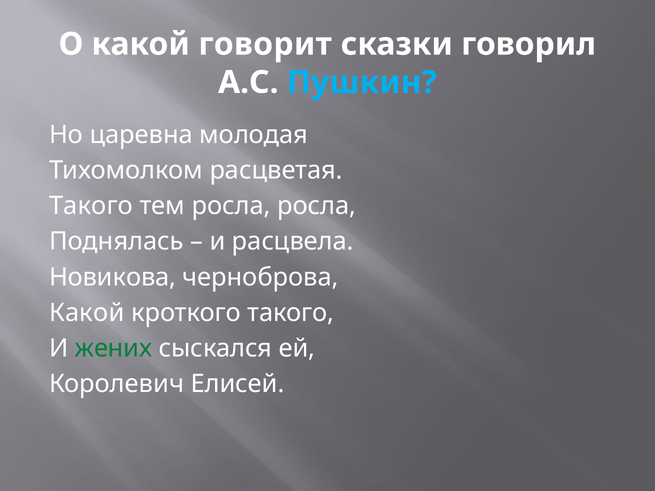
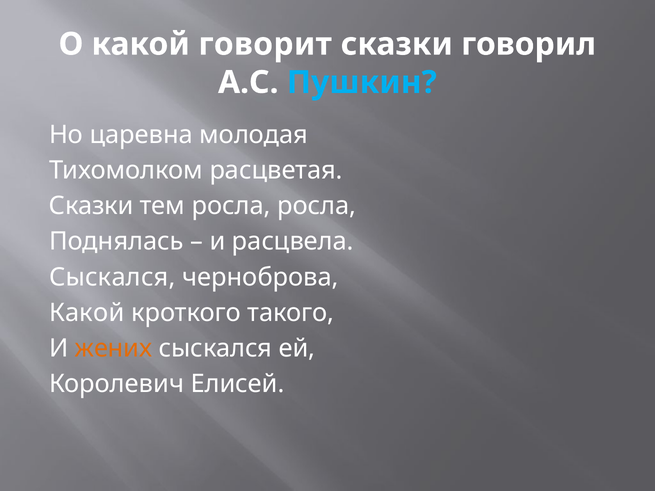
Такого at (91, 206): Такого -> Сказки
Новикова at (113, 277): Новикова -> Сыскался
жених colour: green -> orange
